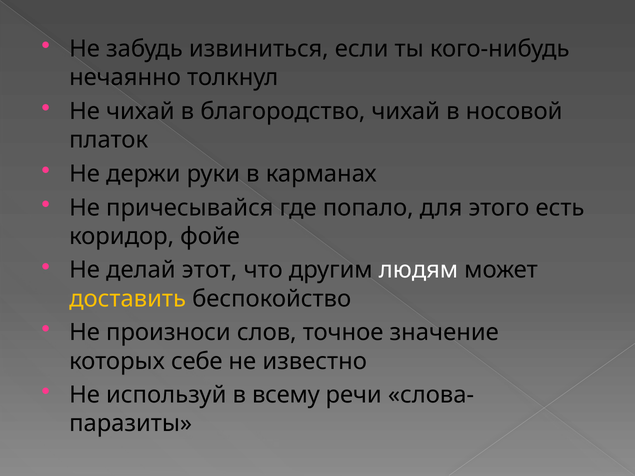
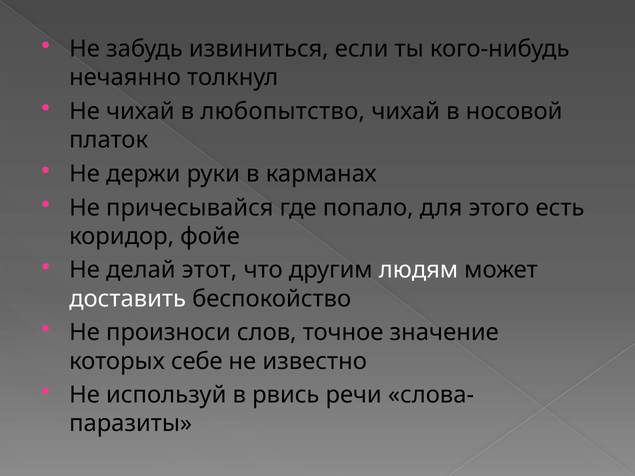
благородство: благородство -> любопытство
доставить colour: yellow -> white
всему: всему -> рвись
